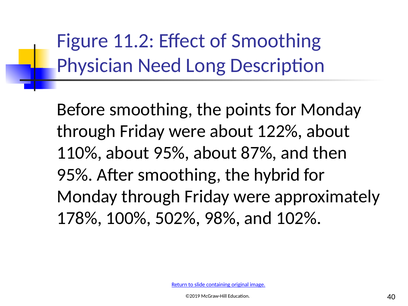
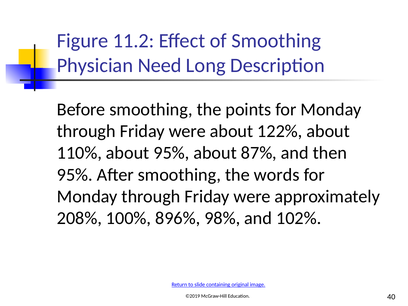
hybrid: hybrid -> words
178%: 178% -> 208%
502%: 502% -> 896%
